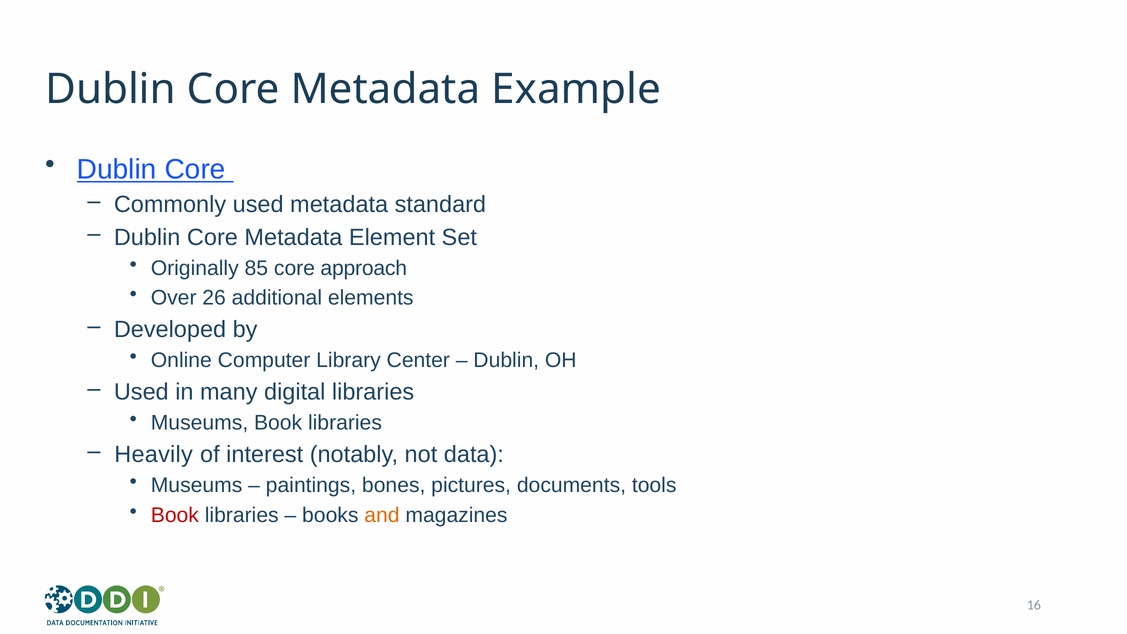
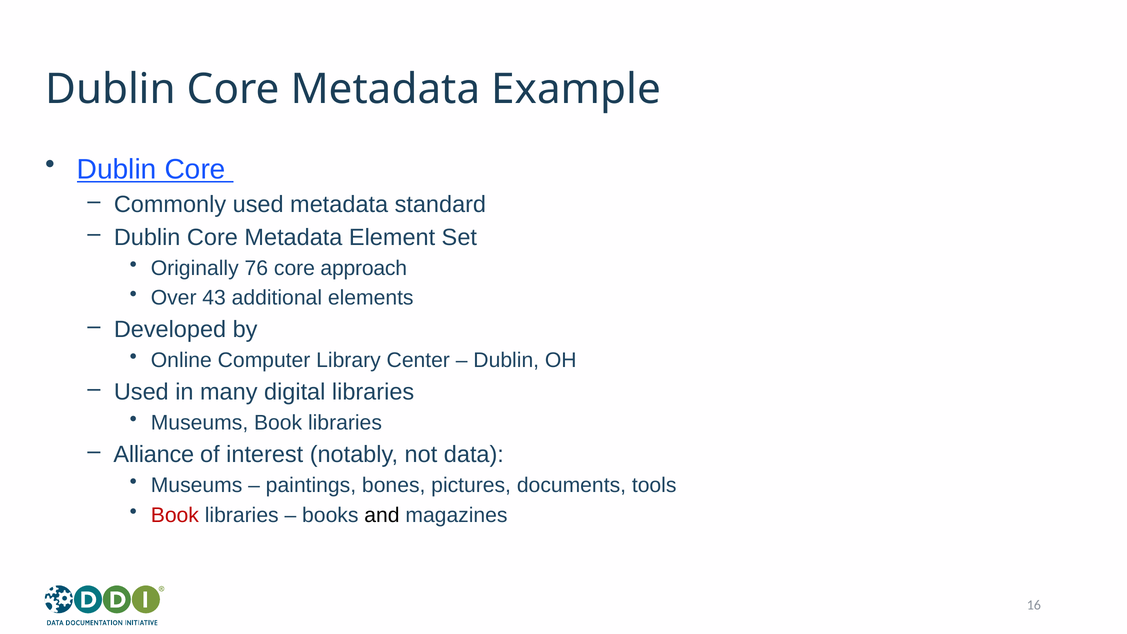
85: 85 -> 76
26: 26 -> 43
Heavily: Heavily -> Alliance
and colour: orange -> black
